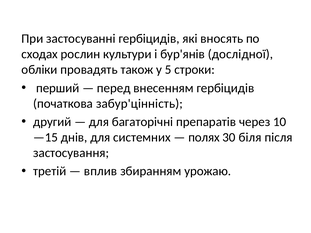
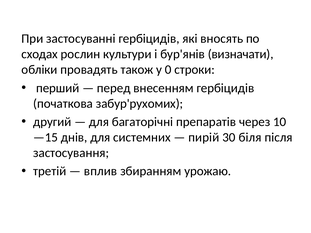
дослідної: дослідної -> визначати
5: 5 -> 0
забур'цінність: забур'цінність -> забур'рухомих
полях: полях -> пирій
